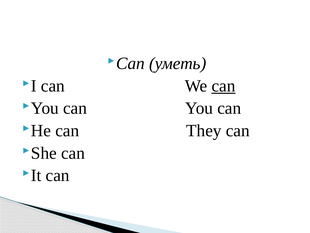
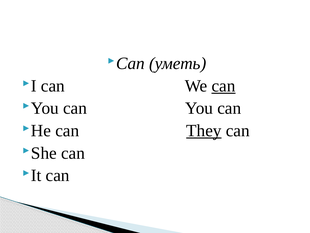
They underline: none -> present
